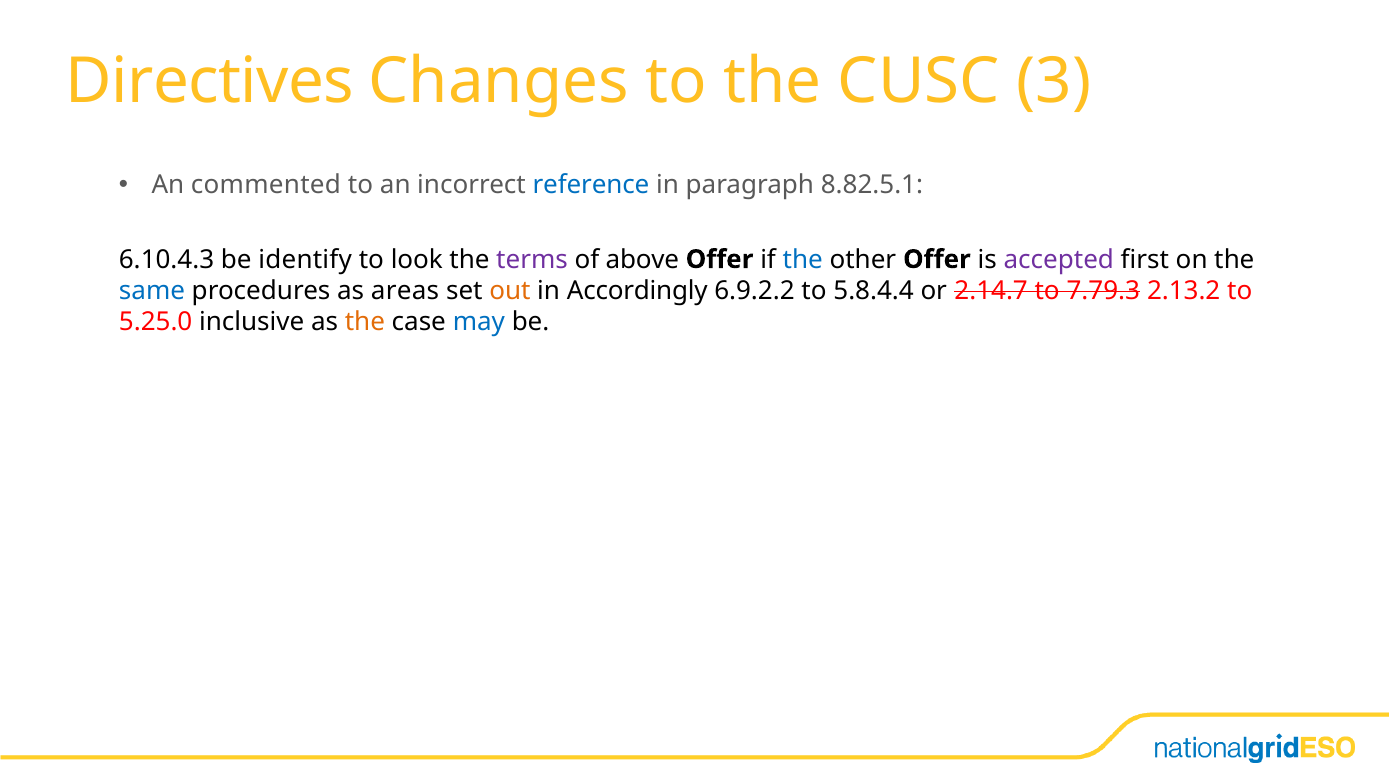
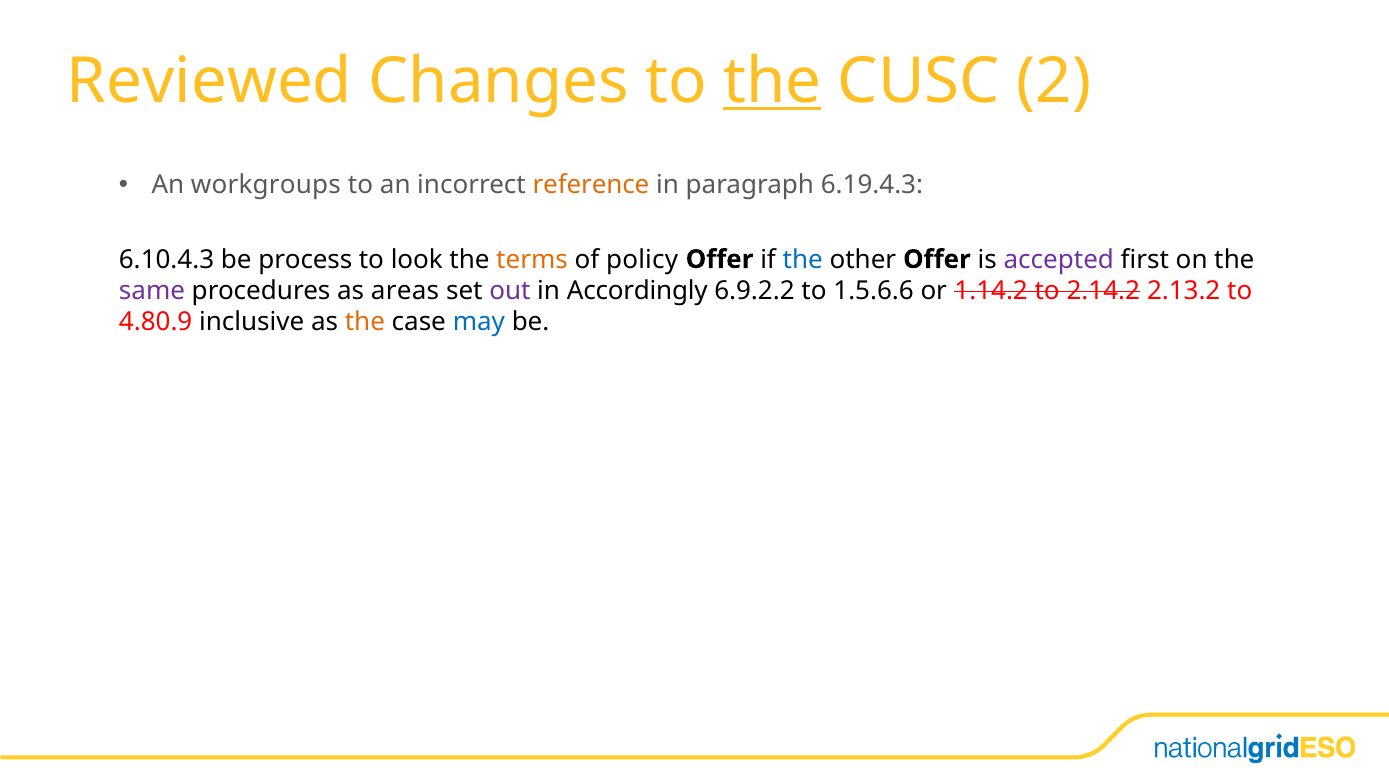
Directives: Directives -> Reviewed
the at (772, 81) underline: none -> present
3: 3 -> 2
commented: commented -> workgroups
reference colour: blue -> orange
8.82.5.1: 8.82.5.1 -> 6.19.4.3
identify: identify -> process
terms colour: purple -> orange
above: above -> policy
same colour: blue -> purple
out colour: orange -> purple
5.8.4.4: 5.8.4.4 -> 1.5.6.6
2.14.7: 2.14.7 -> 1.14.2
7.79.3: 7.79.3 -> 2.14.2
5.25.0: 5.25.0 -> 4.80.9
